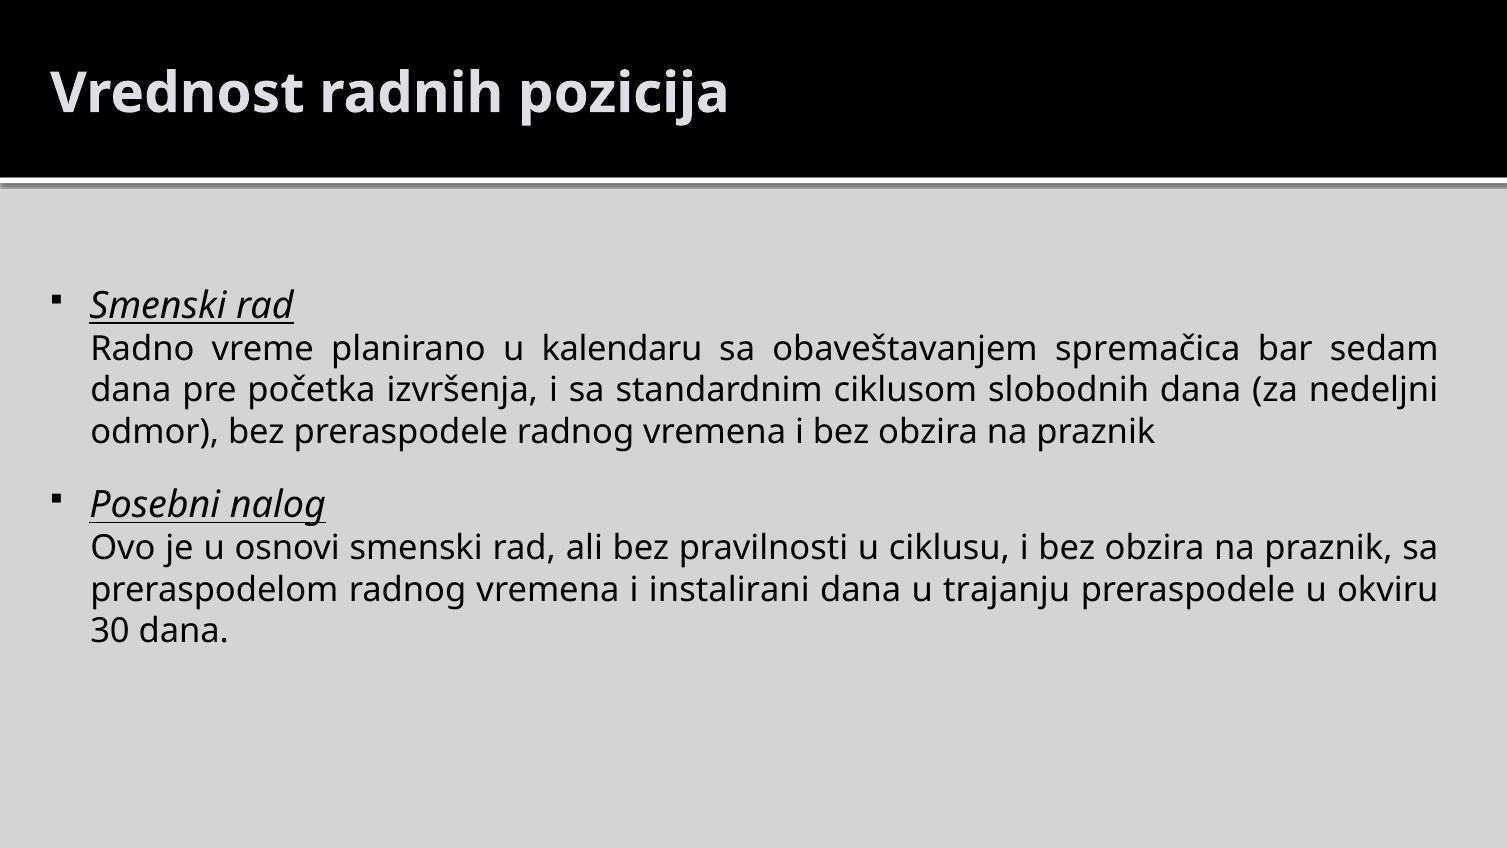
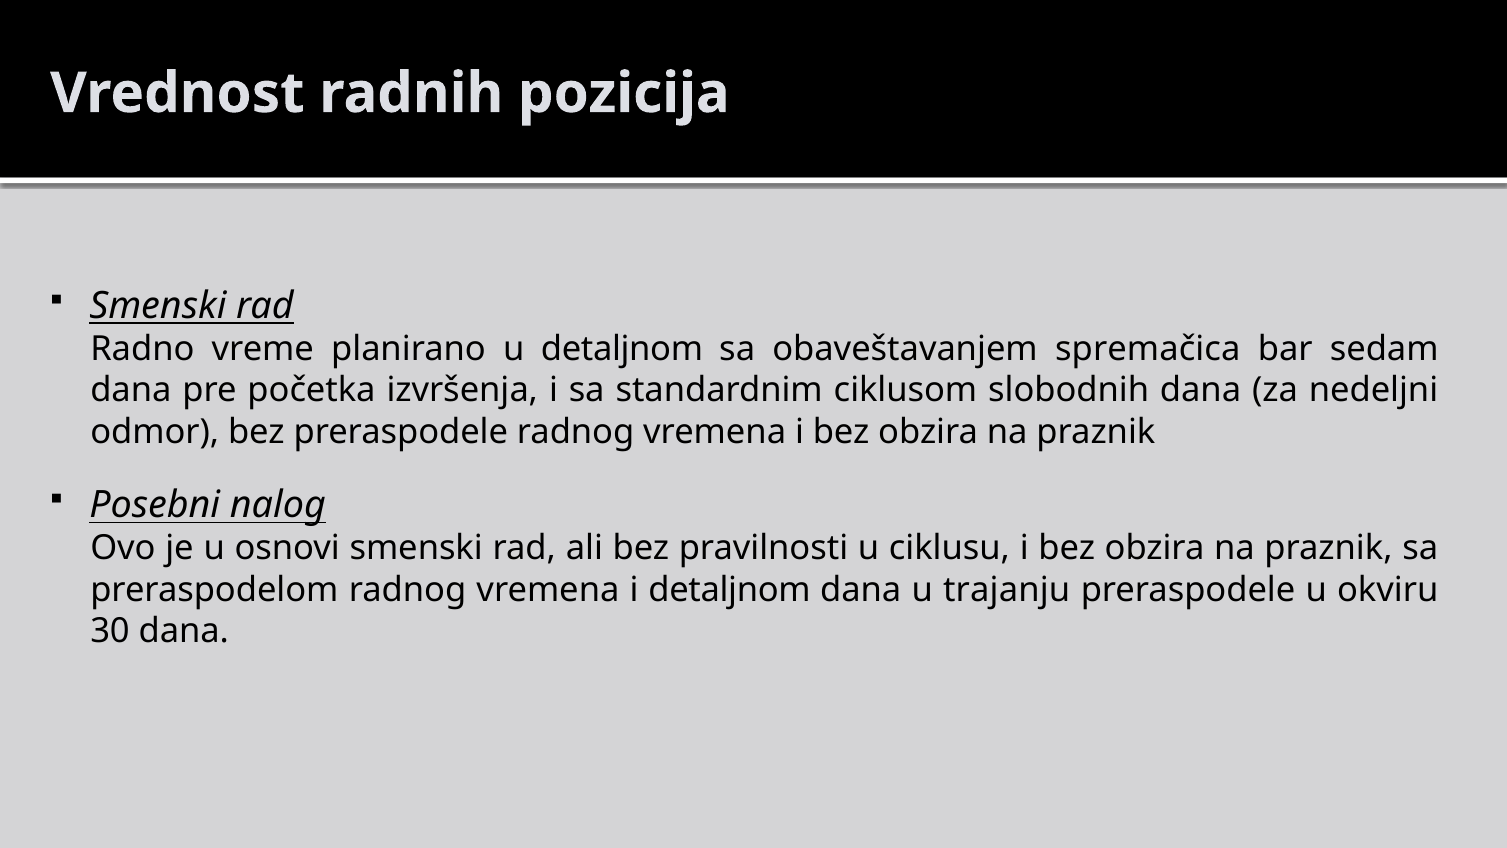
u kalendaru: kalendaru -> detaljnom
i instalirani: instalirani -> detaljnom
